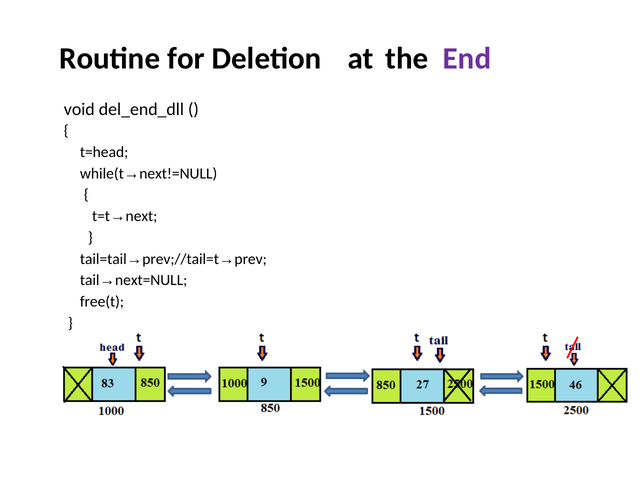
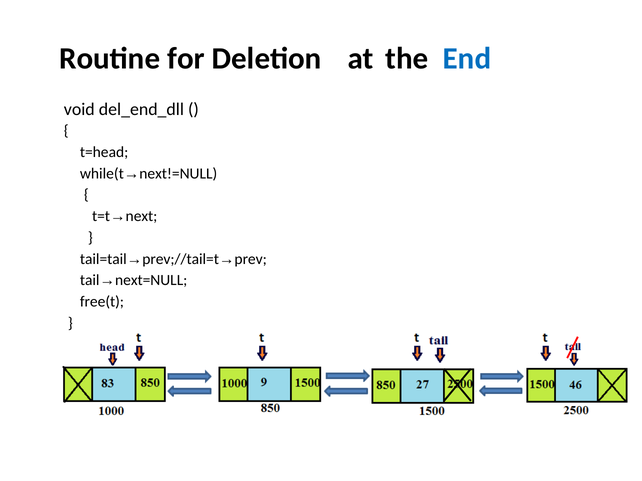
End colour: purple -> blue
